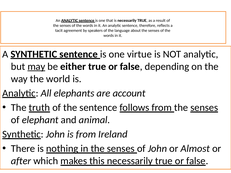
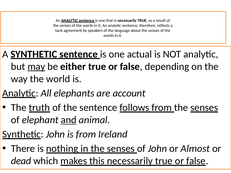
virtue: virtue -> actual
and underline: none -> present
after: after -> dead
